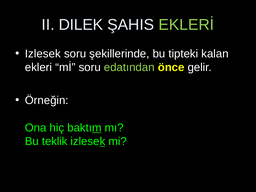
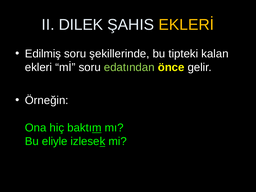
EKLERİ colour: light green -> yellow
Izlesek at (43, 54): Izlesek -> Edilmiş
teklik: teklik -> eliyle
